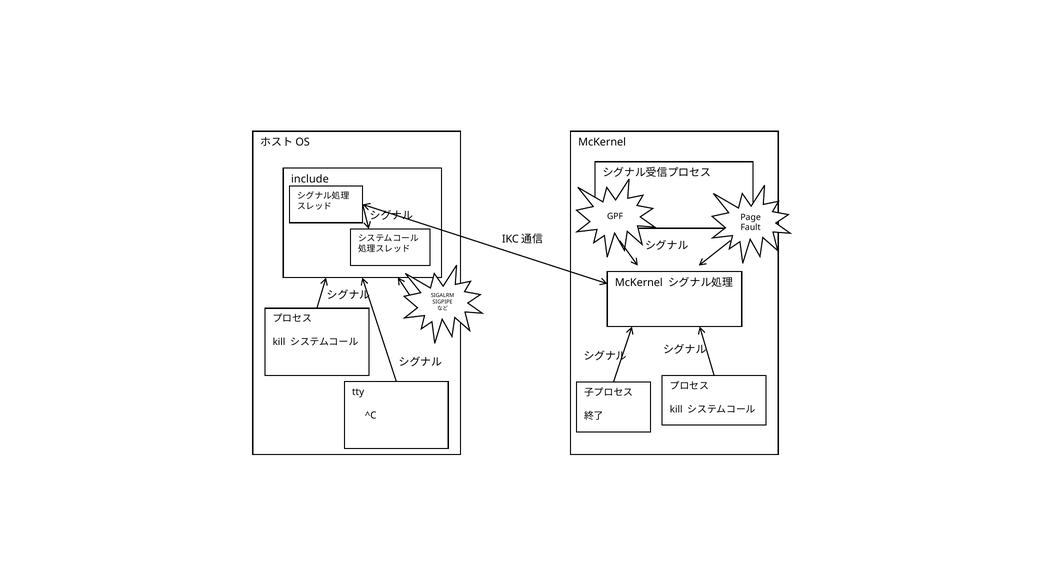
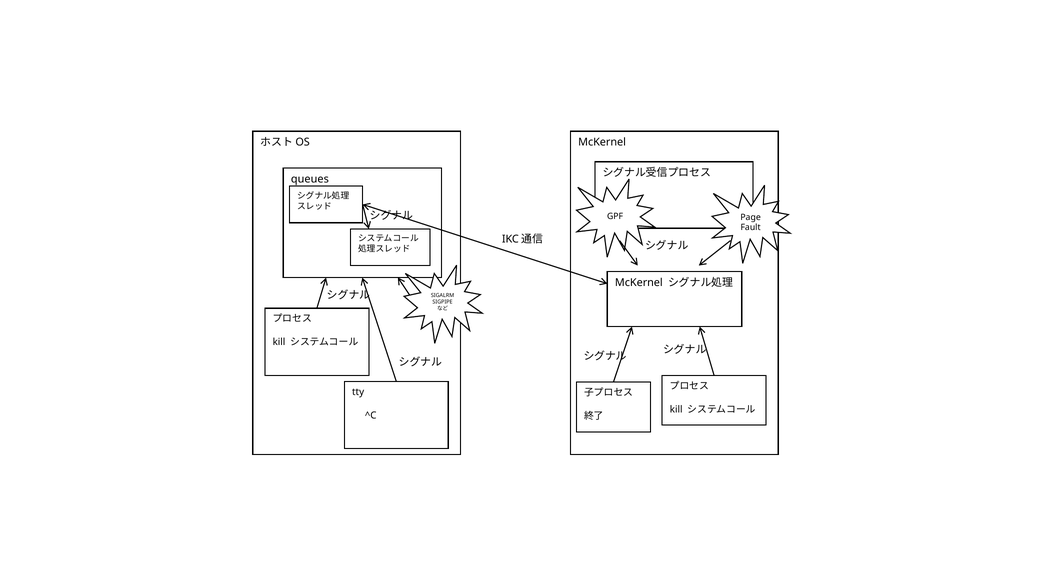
include: include -> queues
